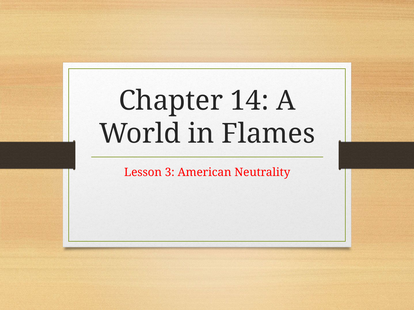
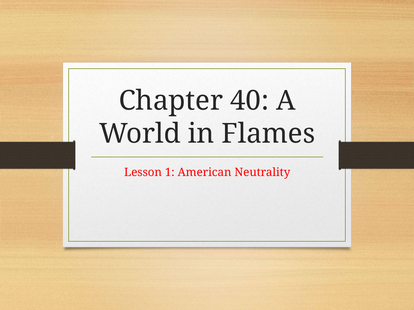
14: 14 -> 40
3: 3 -> 1
